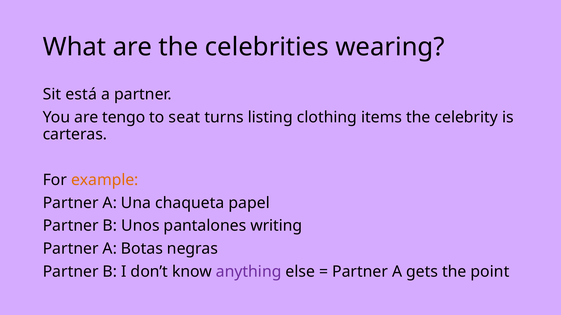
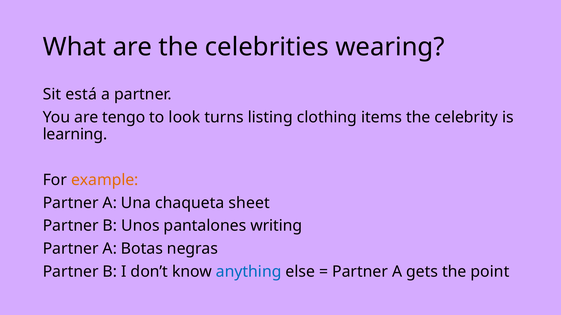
seat: seat -> look
carteras: carteras -> learning
papel: papel -> sheet
anything colour: purple -> blue
